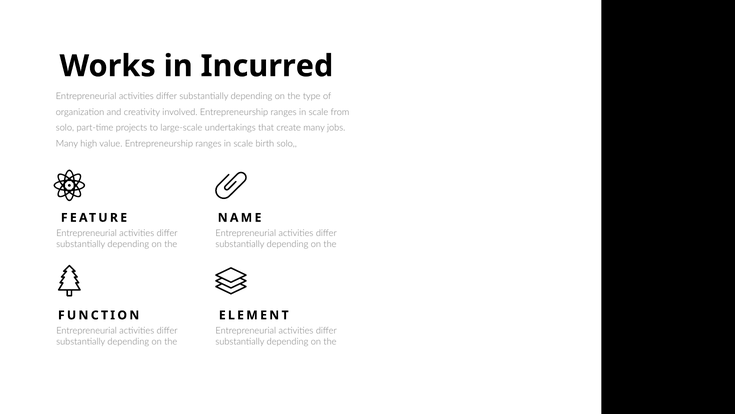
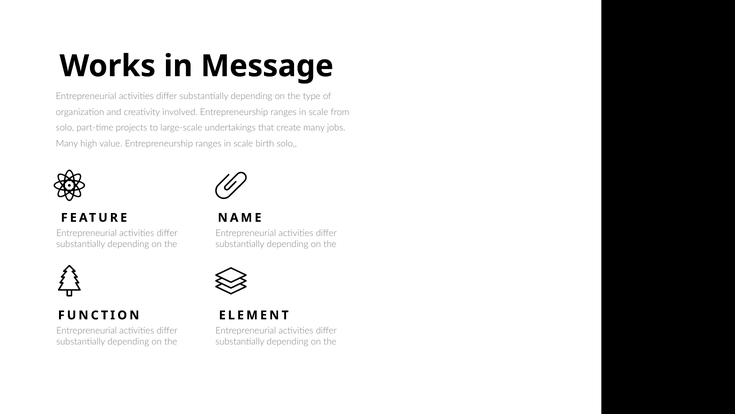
Incurred: Incurred -> Message
